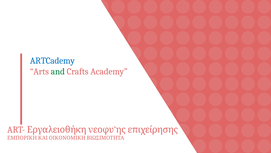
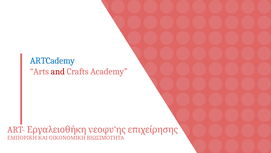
and colour: green -> red
